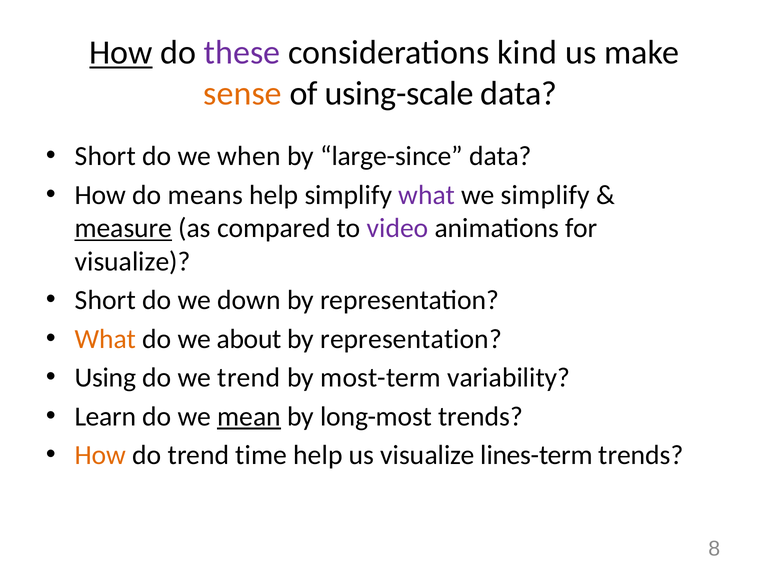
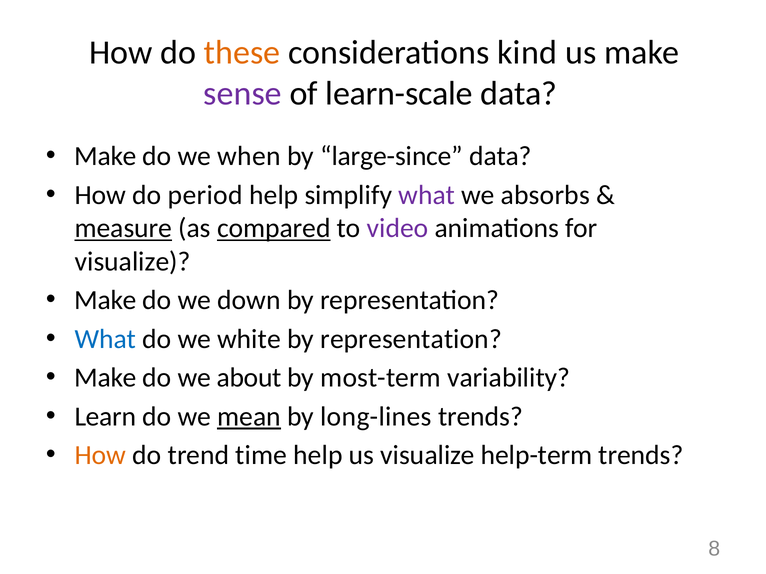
How at (121, 53) underline: present -> none
these colour: purple -> orange
sense colour: orange -> purple
using-scale: using-scale -> learn-scale
Short at (105, 156): Short -> Make
means: means -> period
we simplify: simplify -> absorbs
compared underline: none -> present
Short at (105, 301): Short -> Make
What at (105, 339) colour: orange -> blue
about: about -> white
Using at (105, 378): Using -> Make
we trend: trend -> about
long-most: long-most -> long-lines
lines-term: lines-term -> help-term
